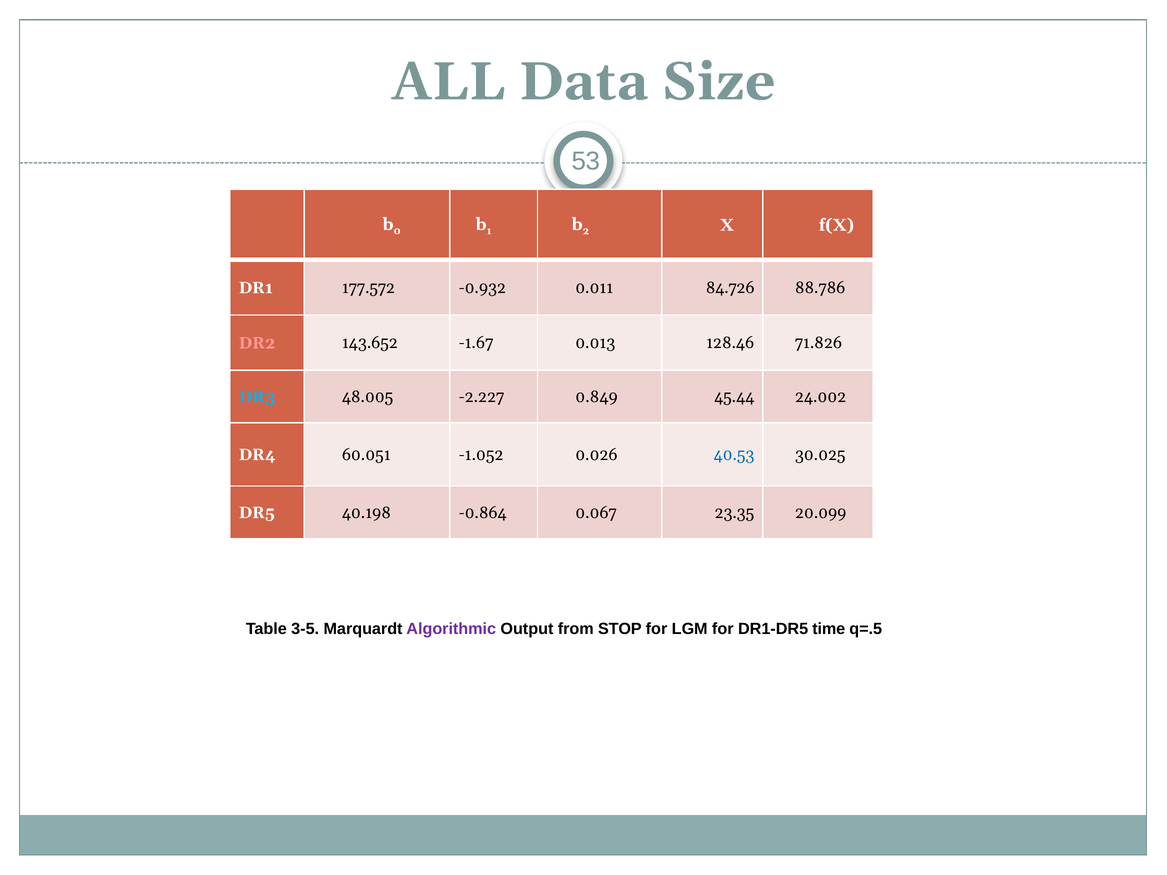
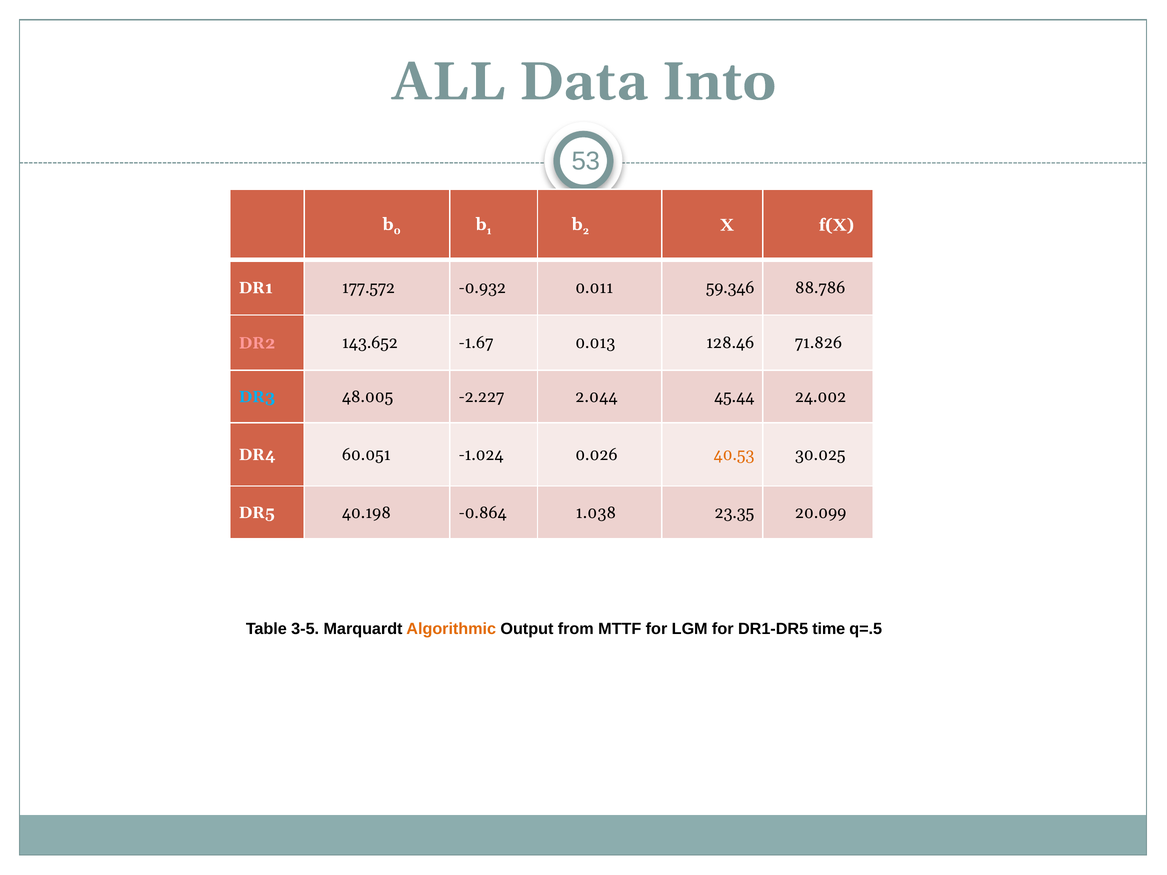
Size: Size -> Into
84.726: 84.726 -> 59.346
0.849: 0.849 -> 2.044
-1.052: -1.052 -> -1.024
40.53 colour: blue -> orange
0.067: 0.067 -> 1.038
Algorithmic colour: purple -> orange
STOP: STOP -> MTTF
